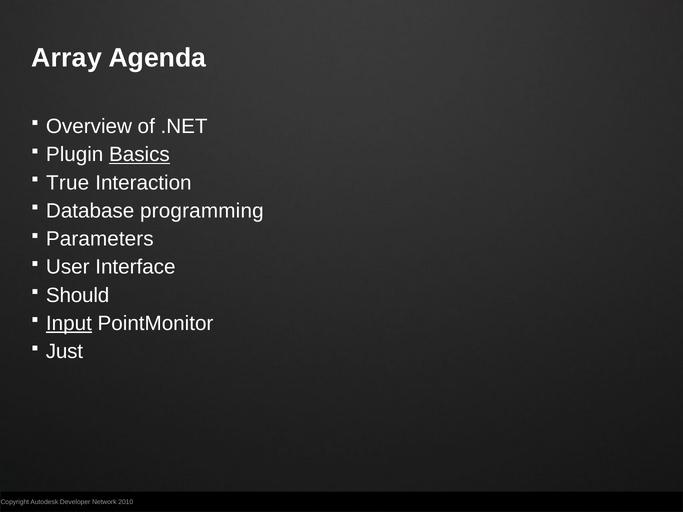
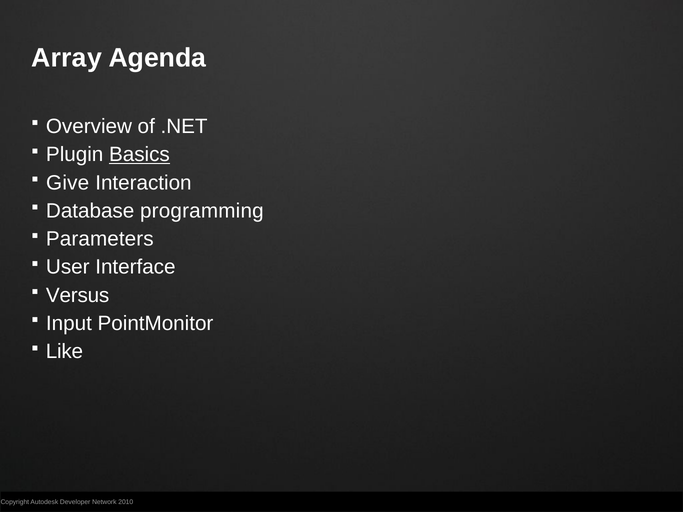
True: True -> Give
Should: Should -> Versus
Input underline: present -> none
Just: Just -> Like
